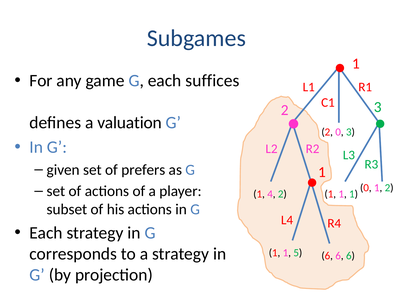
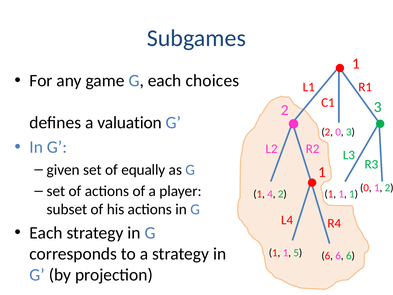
suffices: suffices -> choices
prefers: prefers -> equally
